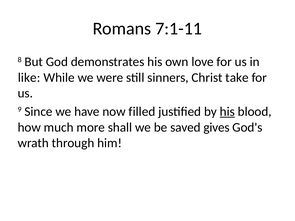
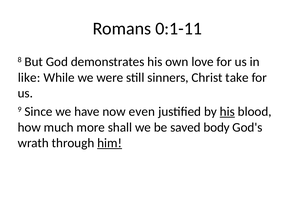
7:1-11: 7:1-11 -> 0:1-11
filled: filled -> even
gives: gives -> body
him underline: none -> present
